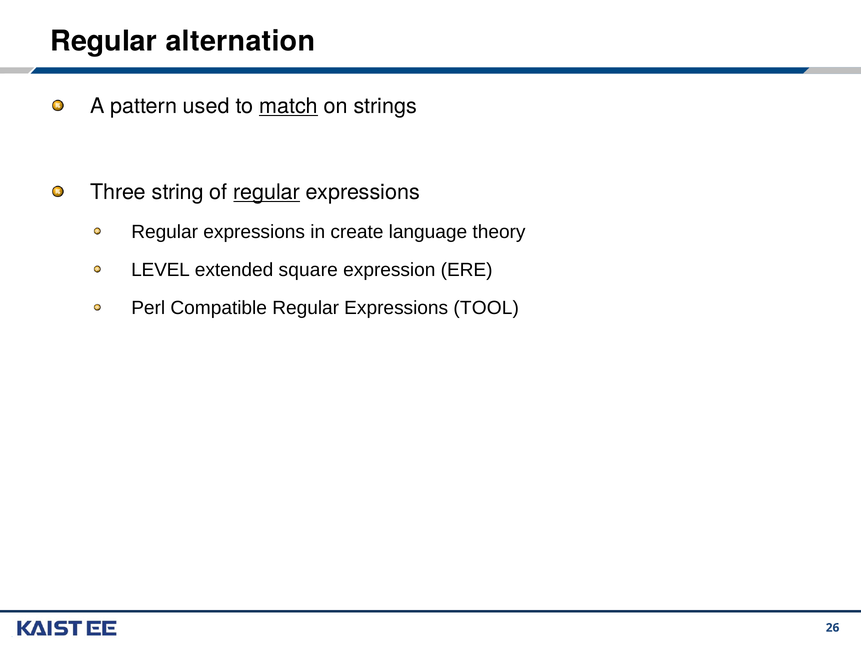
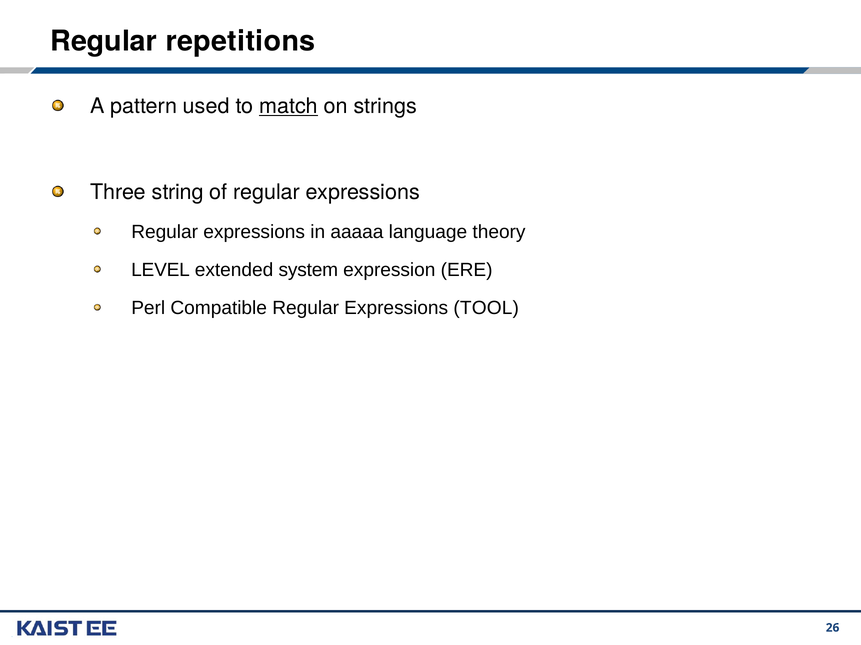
alternation: alternation -> repetitions
regular at (267, 193) underline: present -> none
create: create -> aaaaa
square: square -> system
